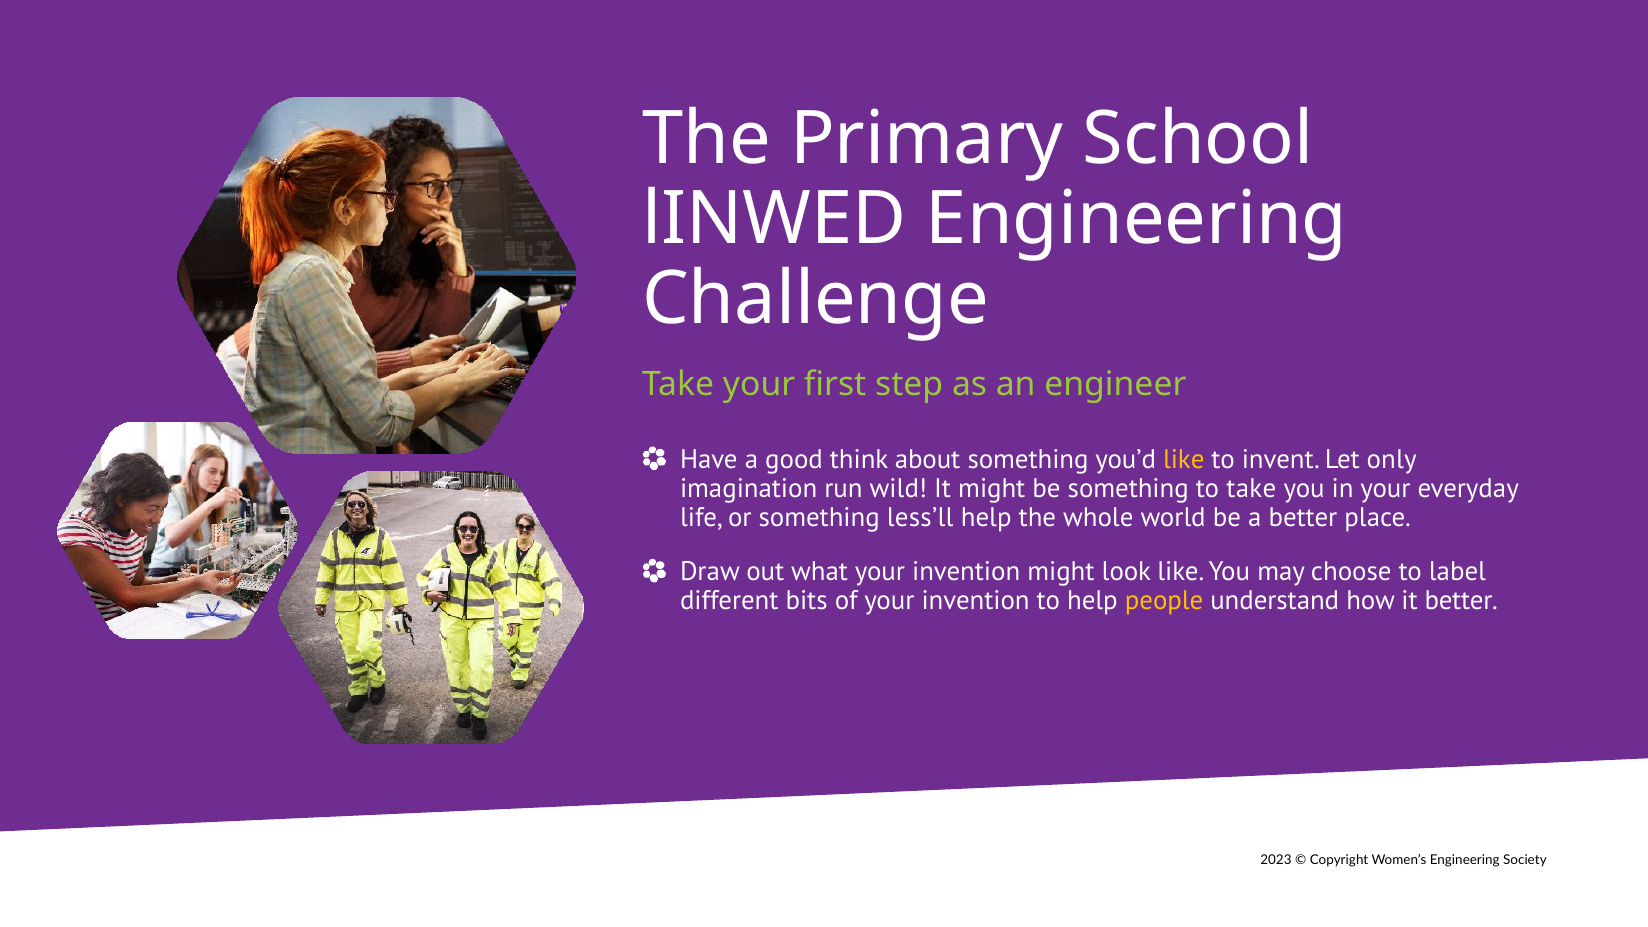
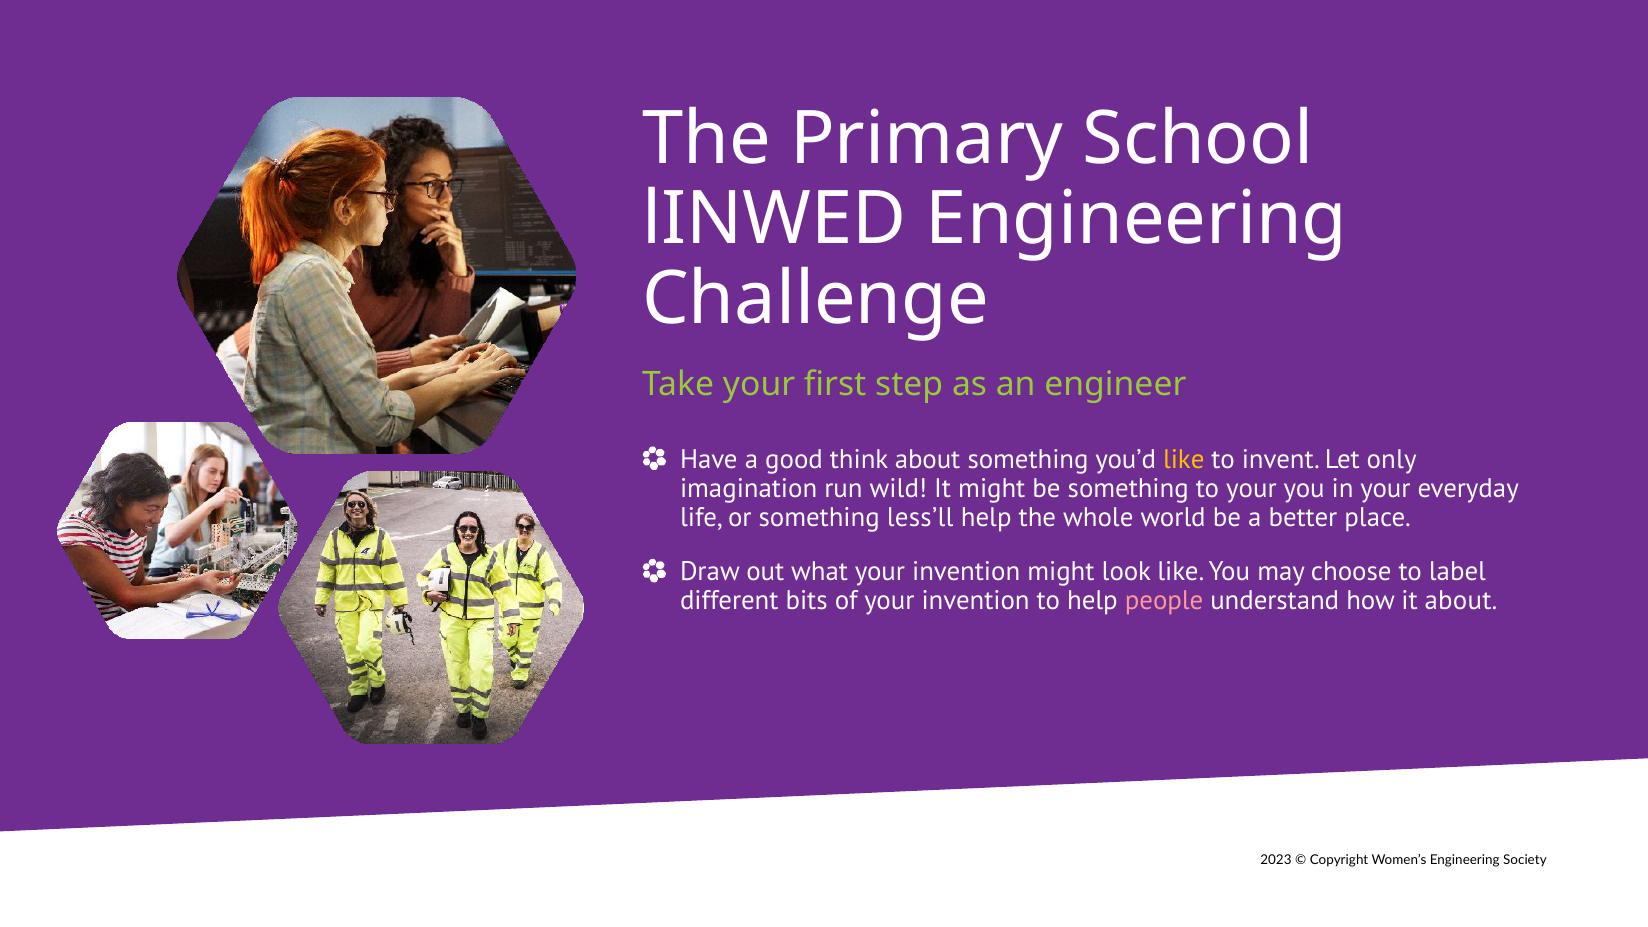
to take: take -> your
people colour: yellow -> pink
it better: better -> about
